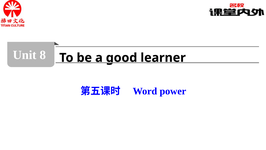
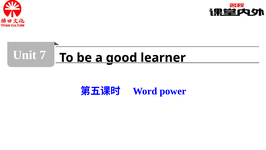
8: 8 -> 7
